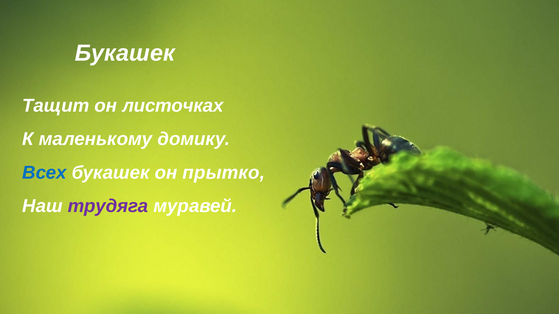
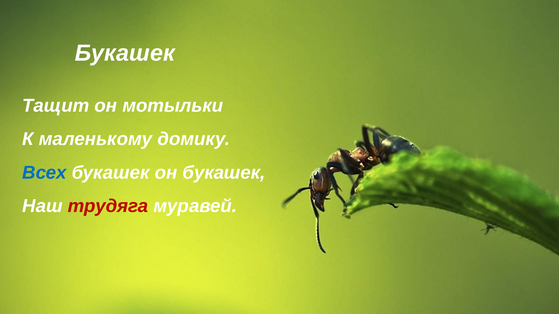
листочках: листочках -> мотыльки
он прытко: прытко -> букашек
трудяга colour: purple -> red
